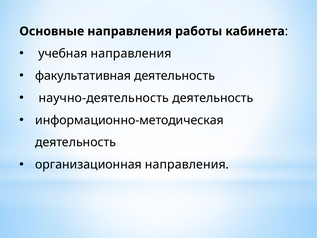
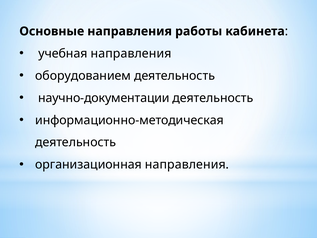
факультативная: факультативная -> оборудованием
научно-деятельность: научно-деятельность -> научно-документации
